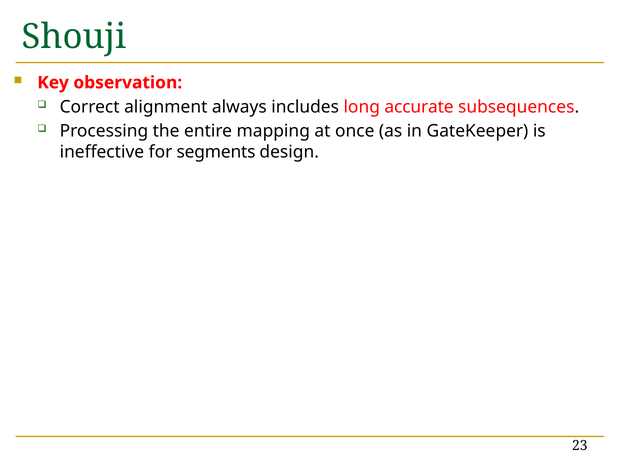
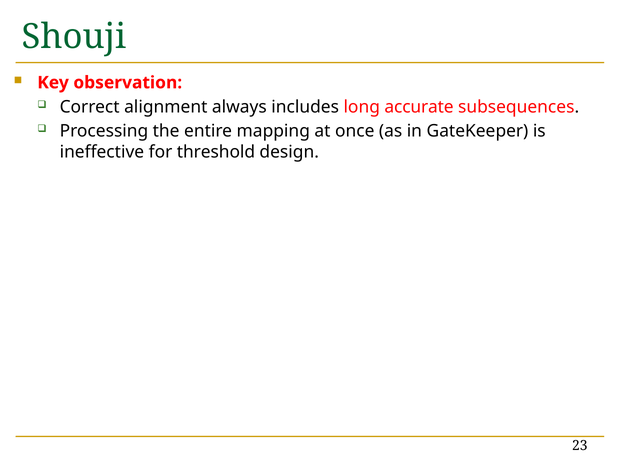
segments: segments -> threshold
